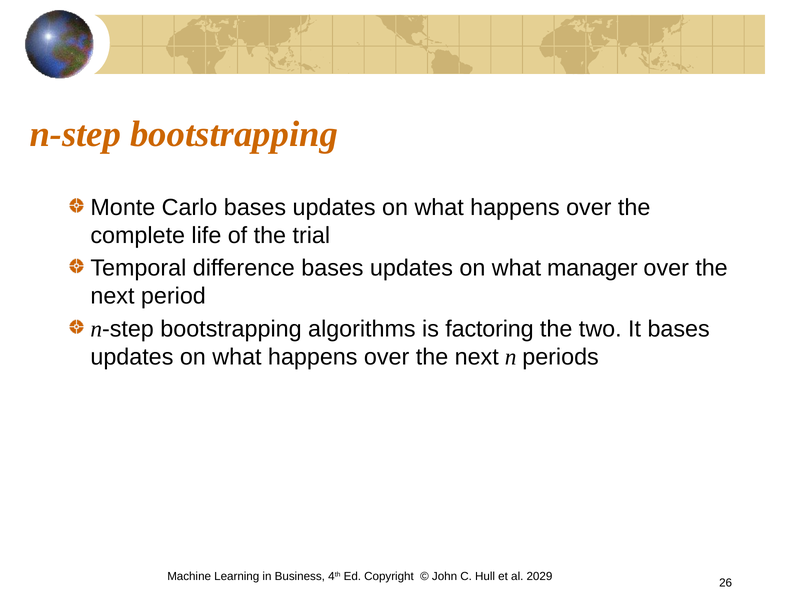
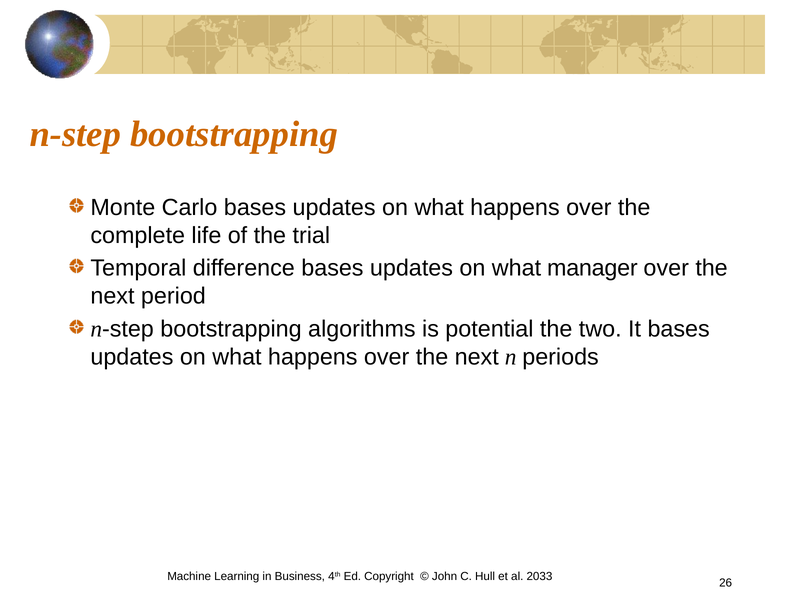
factoring: factoring -> potential
2029: 2029 -> 2033
